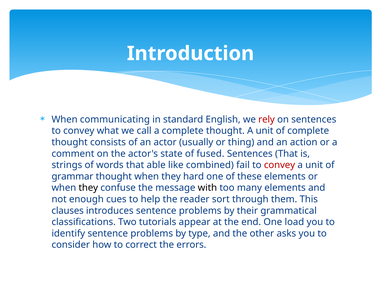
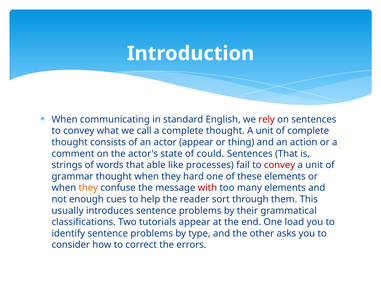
actor usually: usually -> appear
fused: fused -> could
combined: combined -> processes
they at (88, 188) colour: black -> orange
with colour: black -> red
clauses: clauses -> usually
